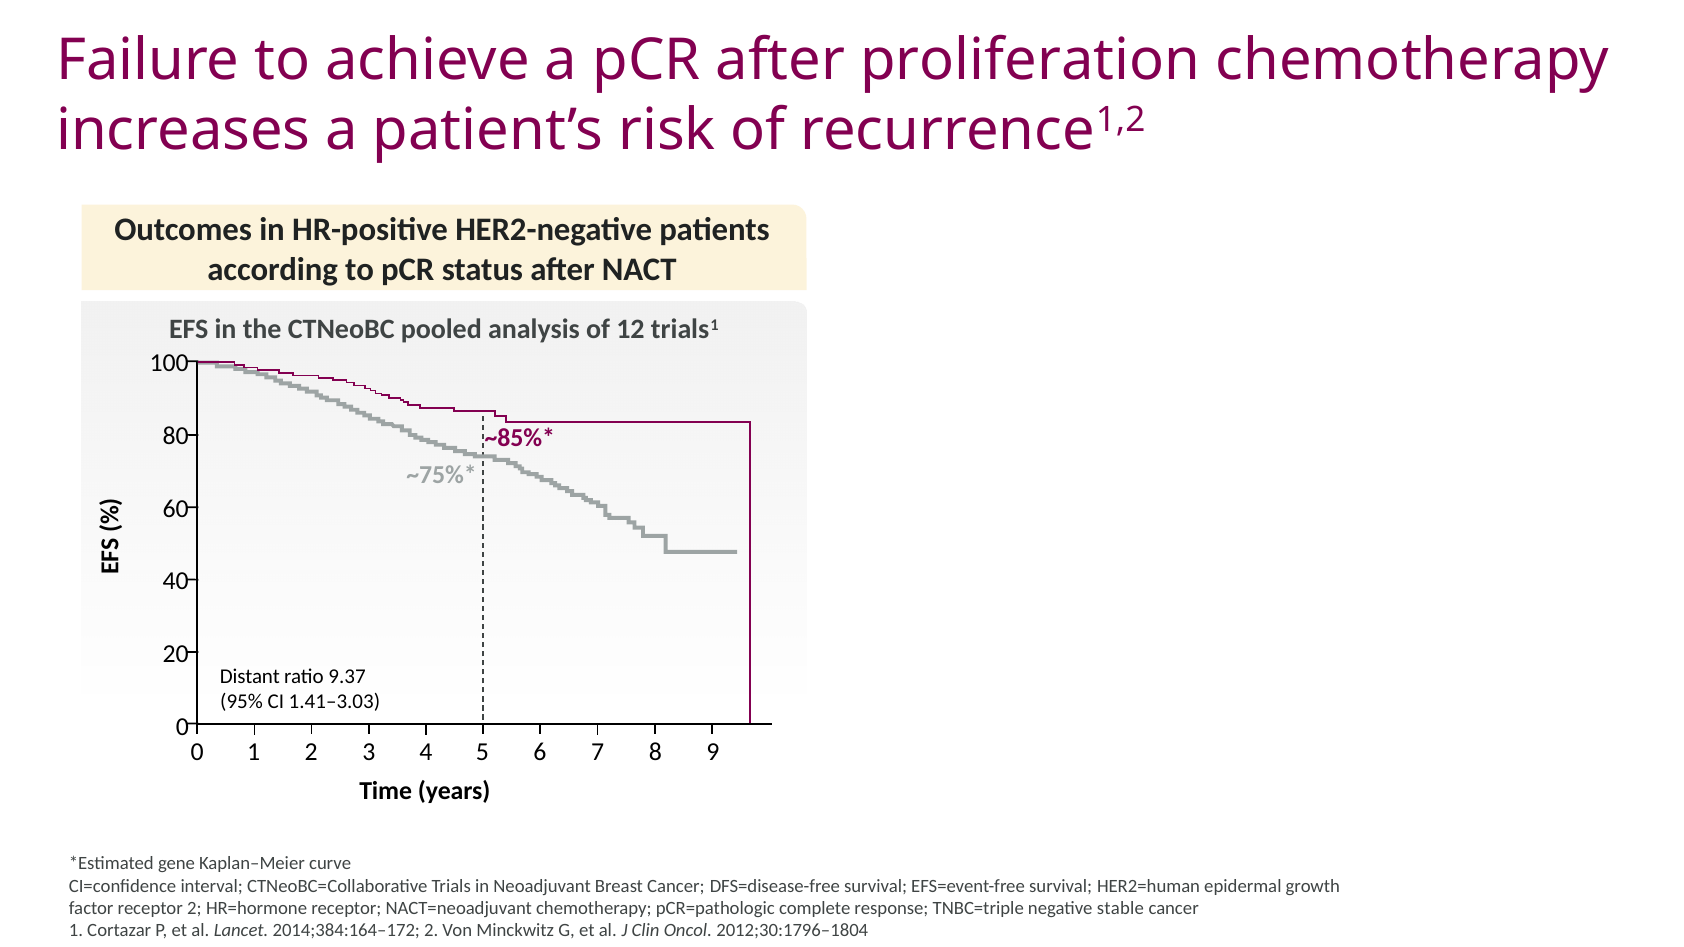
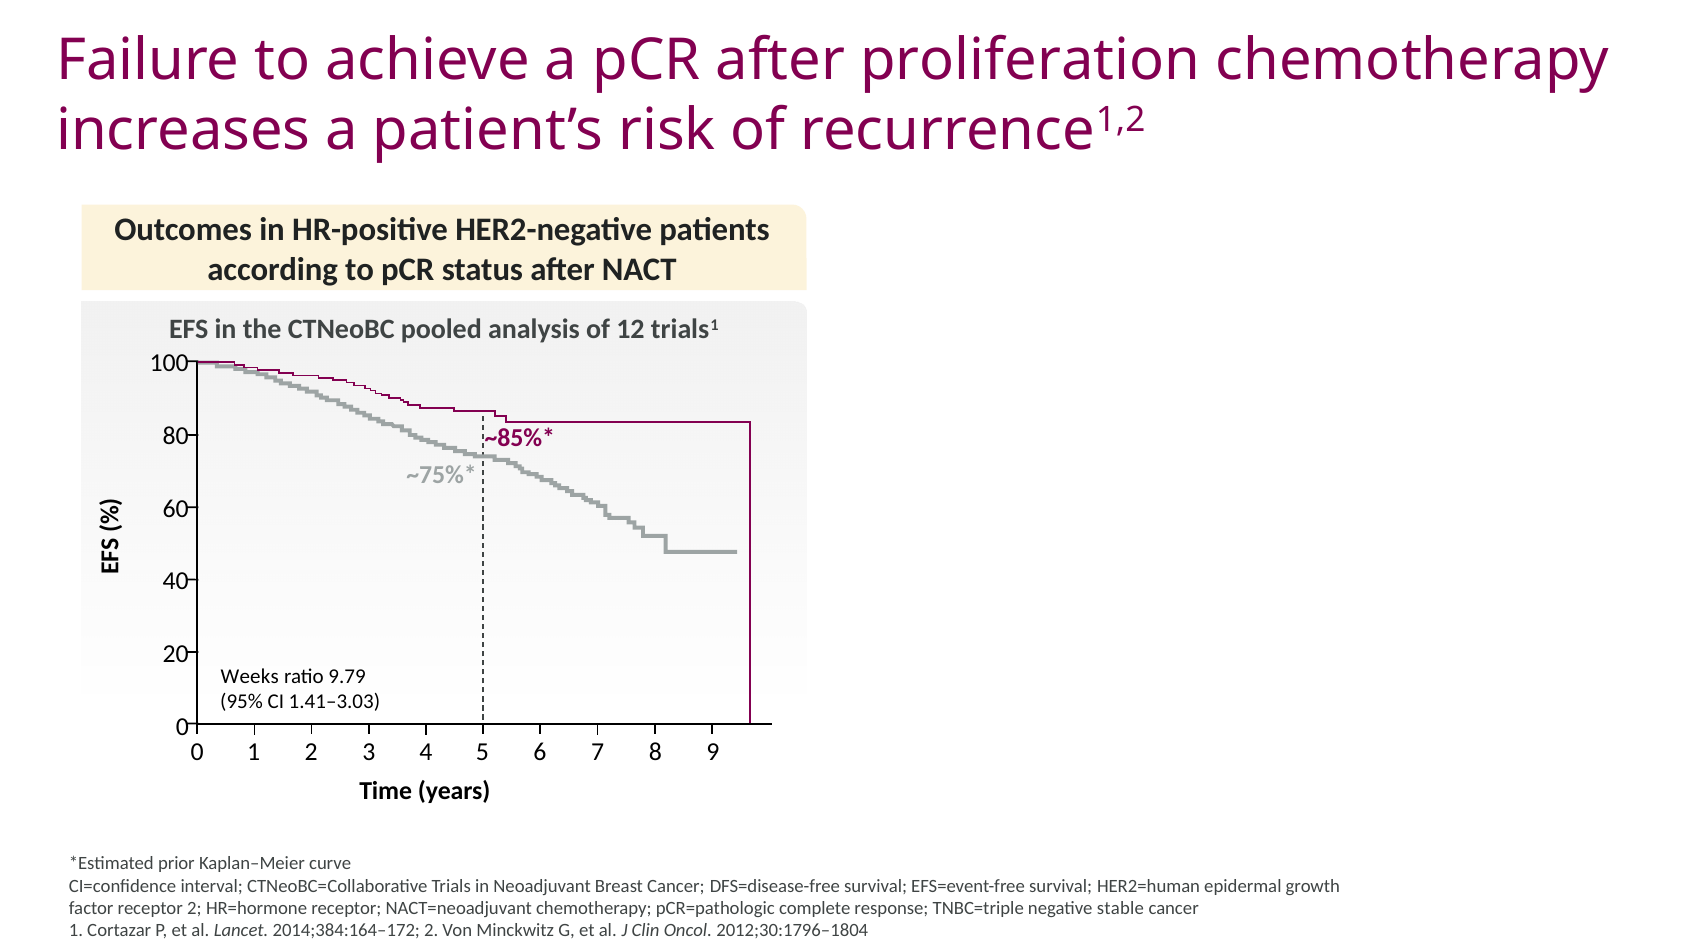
Distant: Distant -> Weeks
9.37: 9.37 -> 9.79
gene: gene -> prior
